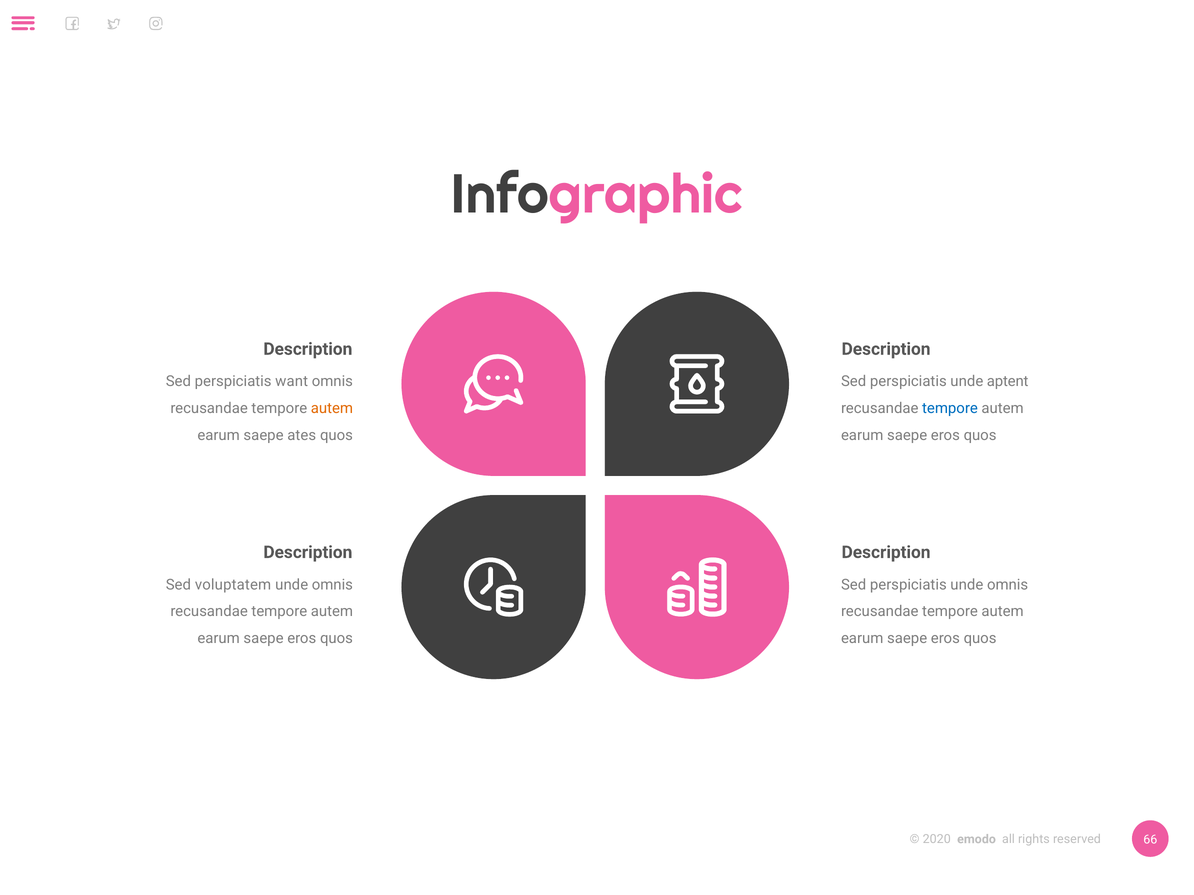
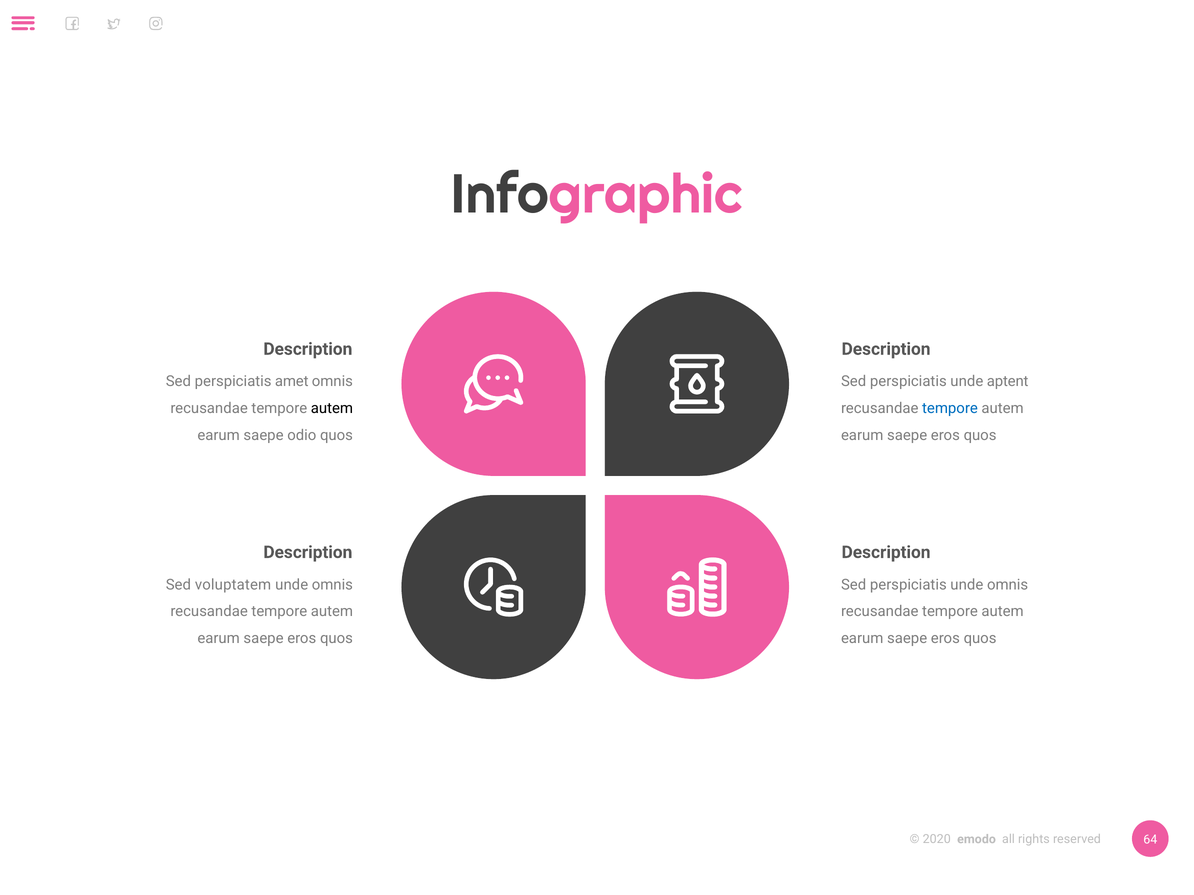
want: want -> amet
autem at (332, 409) colour: orange -> black
ates: ates -> odio
66: 66 -> 64
